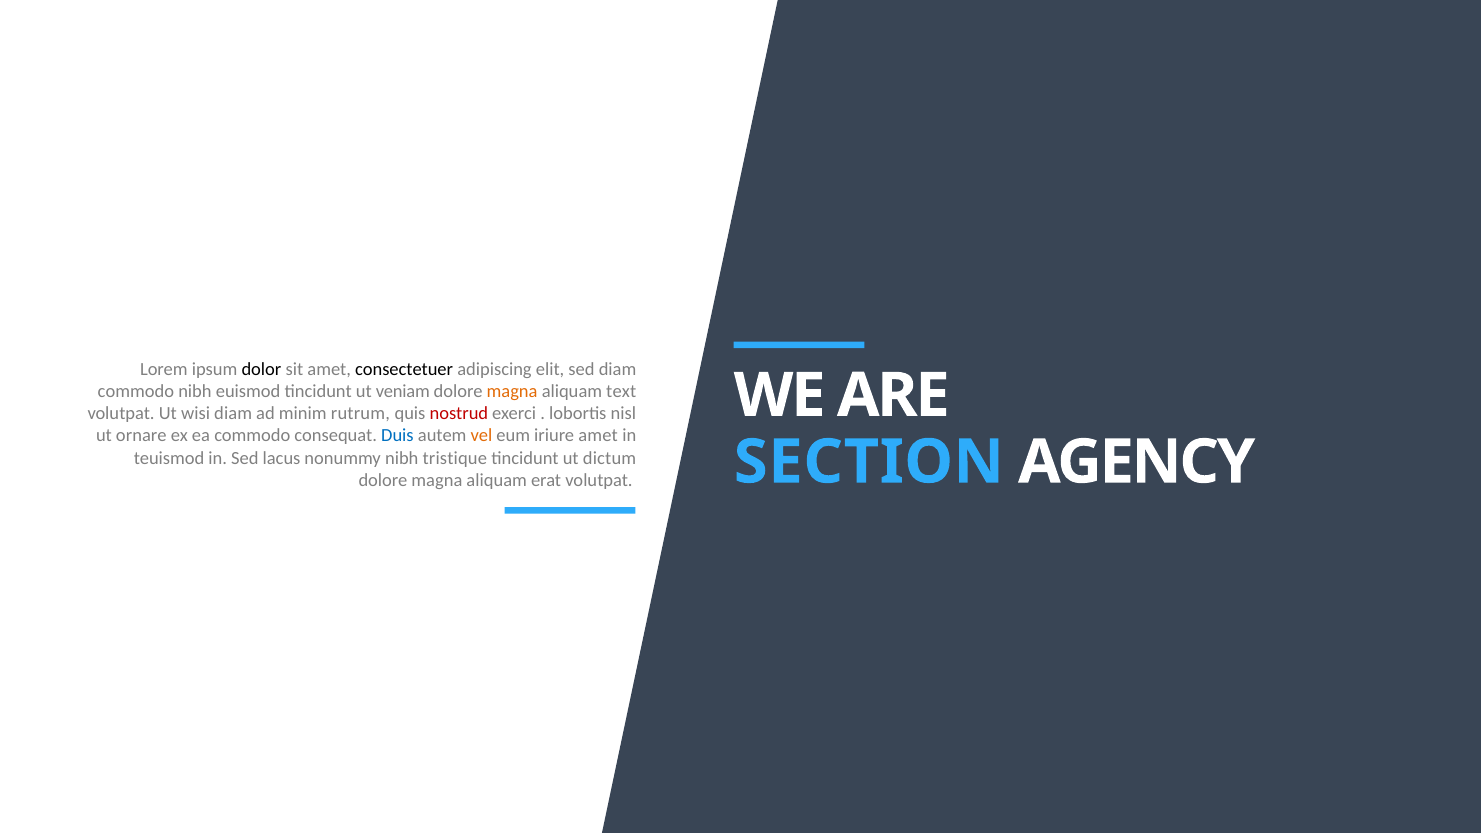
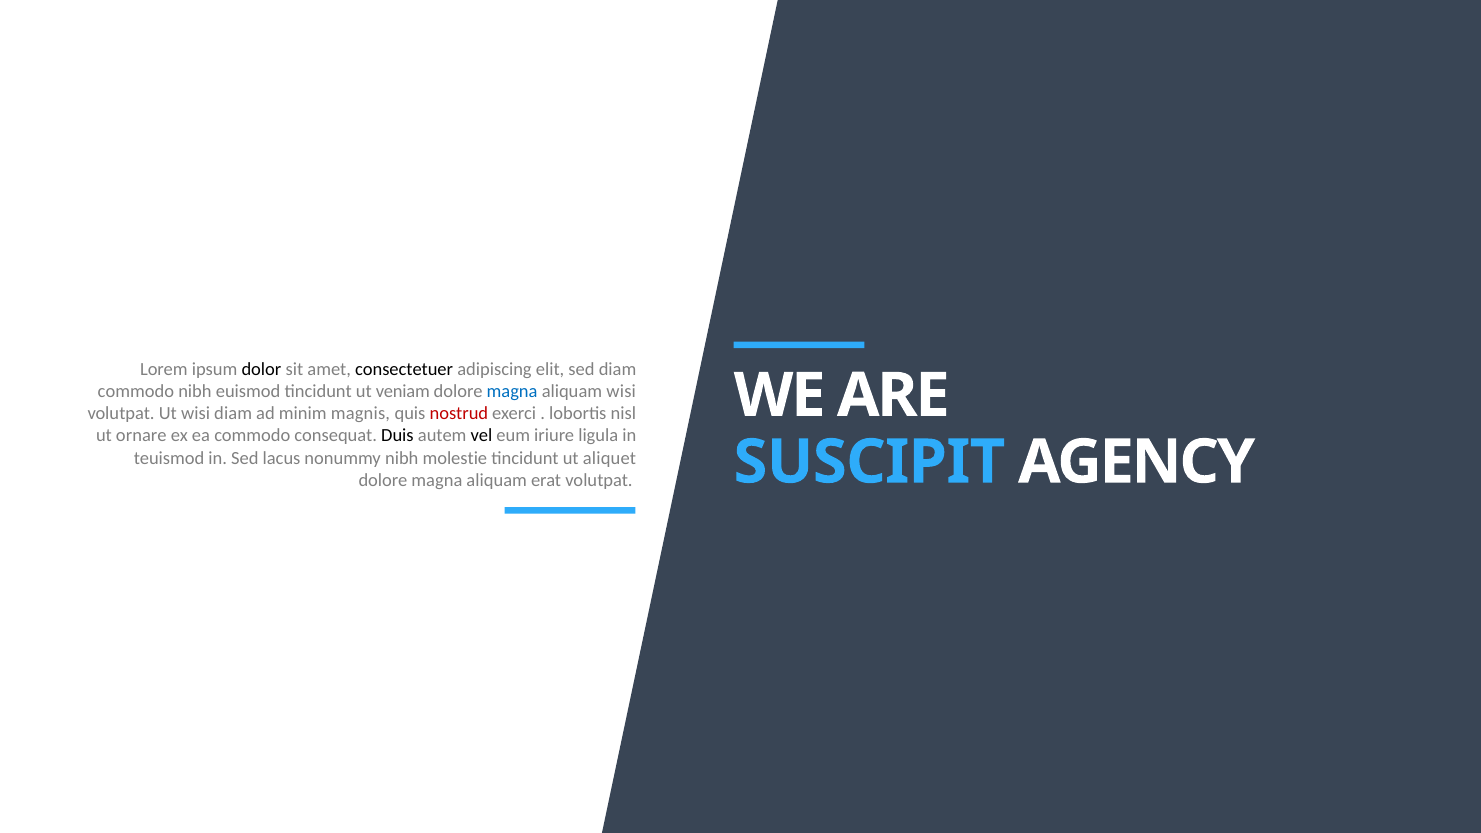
magna at (512, 391) colour: orange -> blue
aliquam text: text -> wisi
rutrum: rutrum -> magnis
Duis colour: blue -> black
vel colour: orange -> black
iriure amet: amet -> ligula
tristique: tristique -> molestie
dictum: dictum -> aliquet
SECTION: SECTION -> SUSCIPIT
